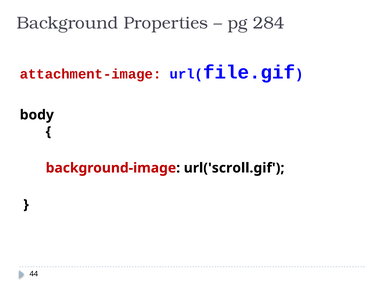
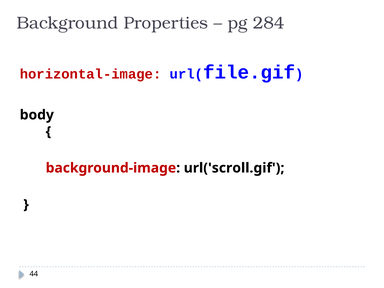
attachment-image: attachment-image -> horizontal-image
